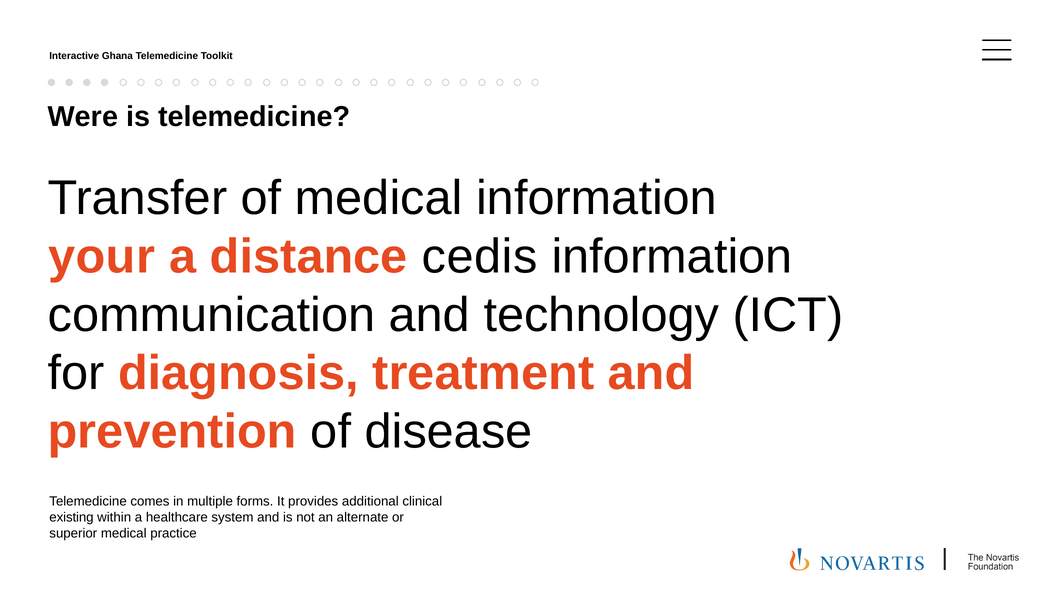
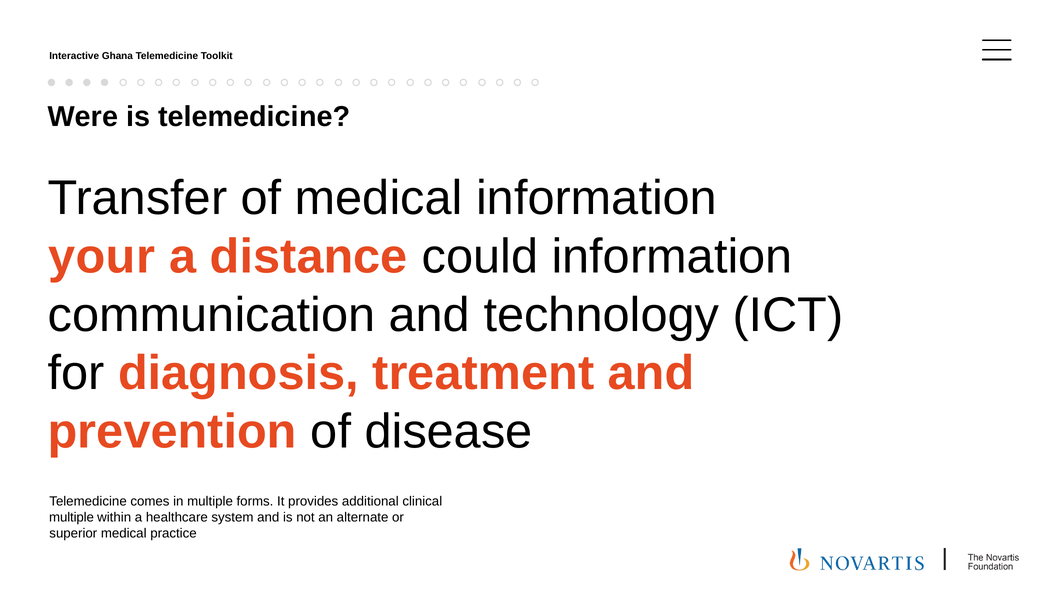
cedis: cedis -> could
existing at (71, 517): existing -> multiple
